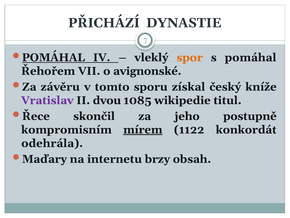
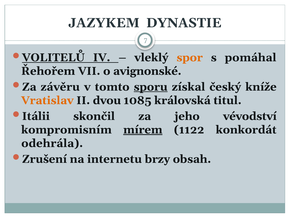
PŘICHÁZÍ: PŘICHÁZÍ -> JAZYKEM
POMÁHAL at (53, 57): POMÁHAL -> VOLITELŮ
sporu underline: none -> present
Vratislav colour: purple -> orange
wikipedie: wikipedie -> královská
Řece: Řece -> Itálii
postupně: postupně -> vévodství
Maďary: Maďary -> Zrušení
